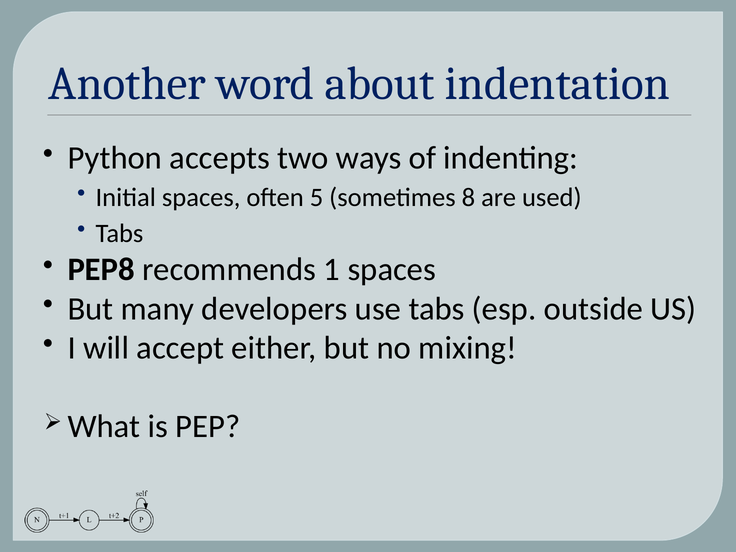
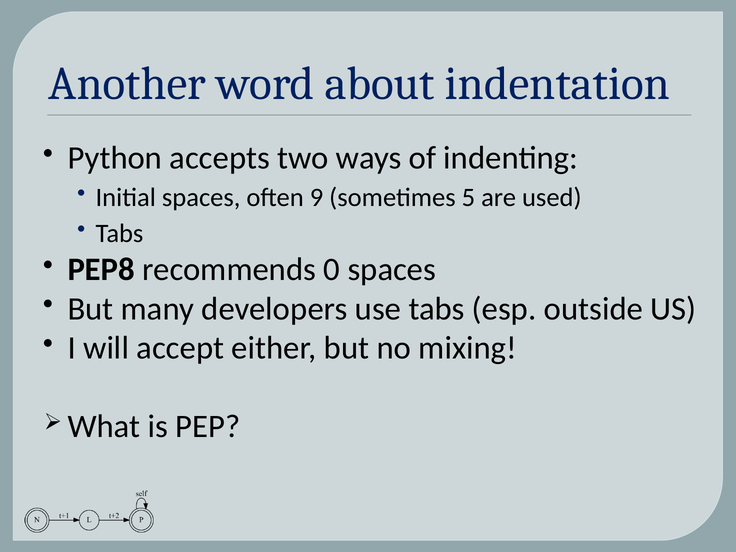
5: 5 -> 9
8: 8 -> 5
1: 1 -> 0
